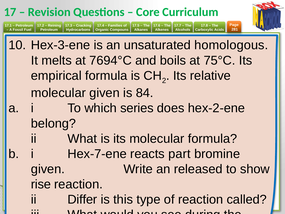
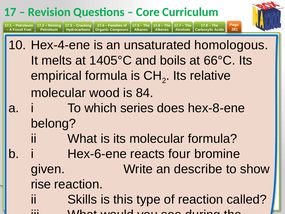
Hex-3-ene: Hex-3-ene -> Hex-4-ene
7694°C: 7694°C -> 1405°C
75°C: 75°C -> 66°C
molecular given: given -> wood
hex-2-ene: hex-2-ene -> hex-8-ene
Hex-7-ene: Hex-7-ene -> Hex-6-ene
part: part -> four
released: released -> describe
Differ: Differ -> Skills
